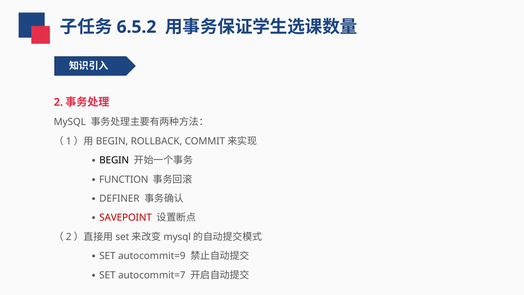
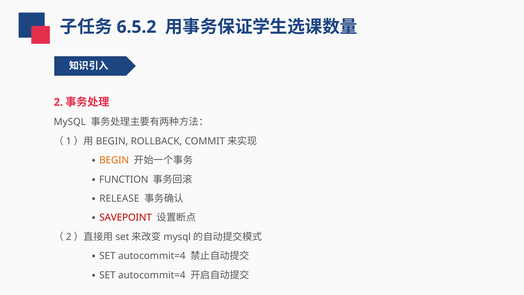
BEGIN colour: black -> orange
DEFINER: DEFINER -> RELEASE
autocommit=9 at (152, 256): autocommit=9 -> autocommit=4
autocommit=7 at (152, 275): autocommit=7 -> autocommit=4
